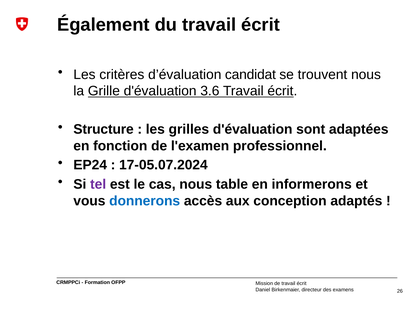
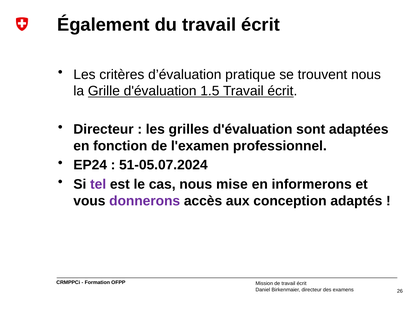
candidat: candidat -> pratique
3.6: 3.6 -> 1.5
Structure at (104, 129): Structure -> Directeur
17-05.07.2024: 17-05.07.2024 -> 51-05.07.2024
table: table -> mise
donnerons colour: blue -> purple
